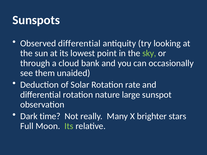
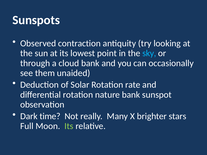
Observed differential: differential -> contraction
sky colour: light green -> light blue
nature large: large -> bank
